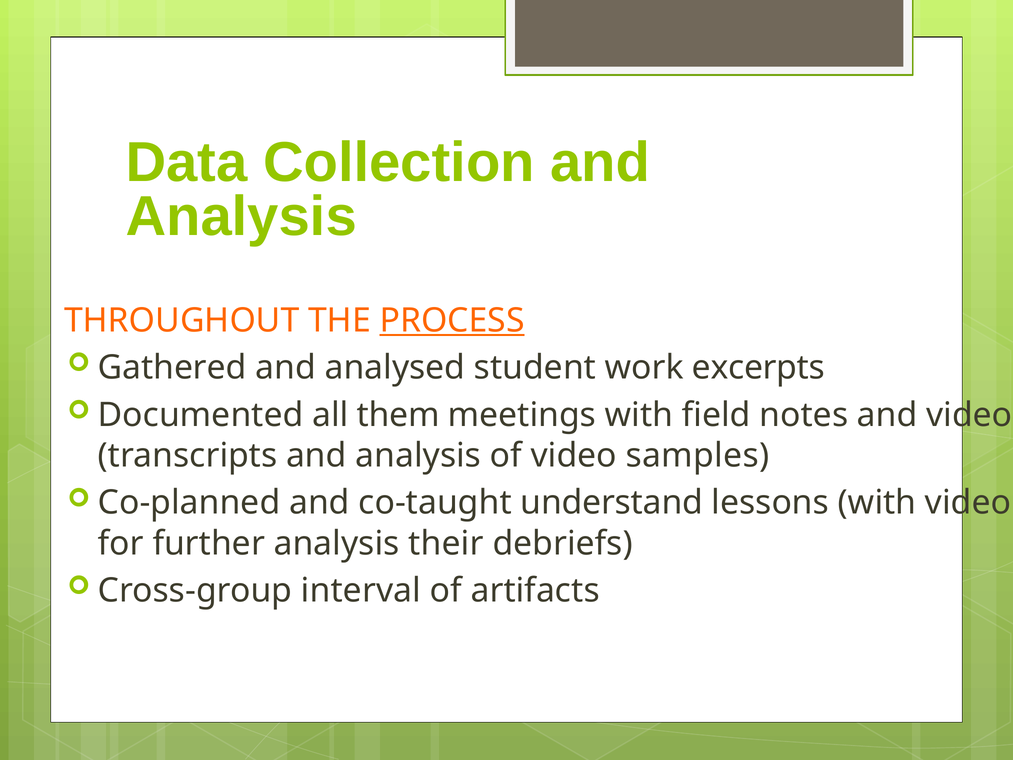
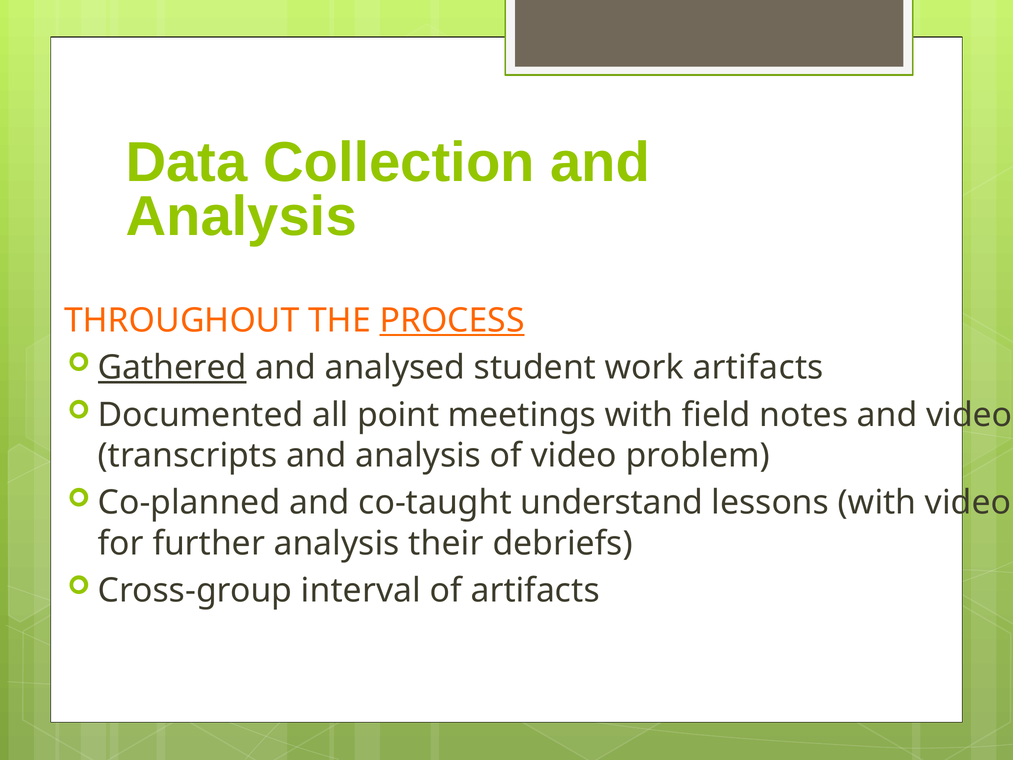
Gathered underline: none -> present
work excerpts: excerpts -> artifacts
them: them -> point
samples: samples -> problem
